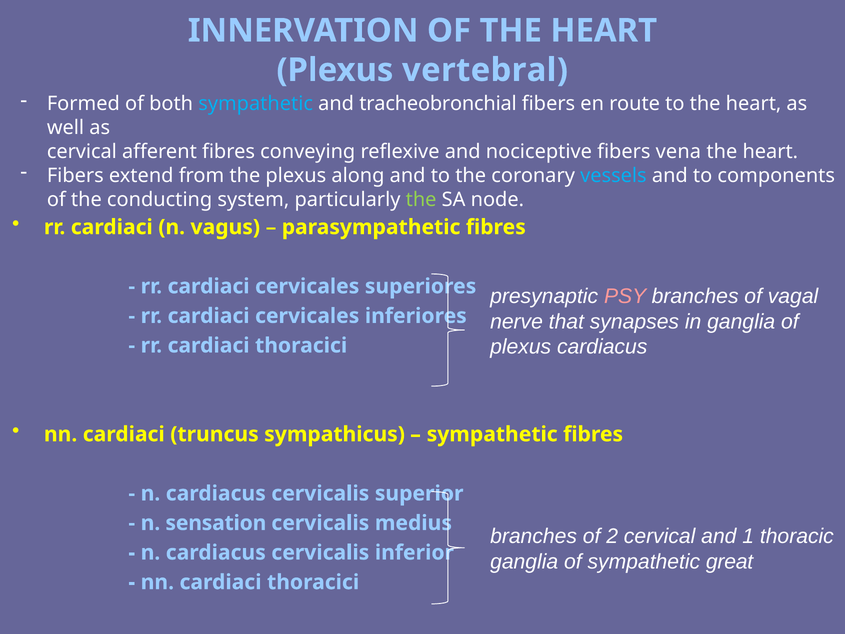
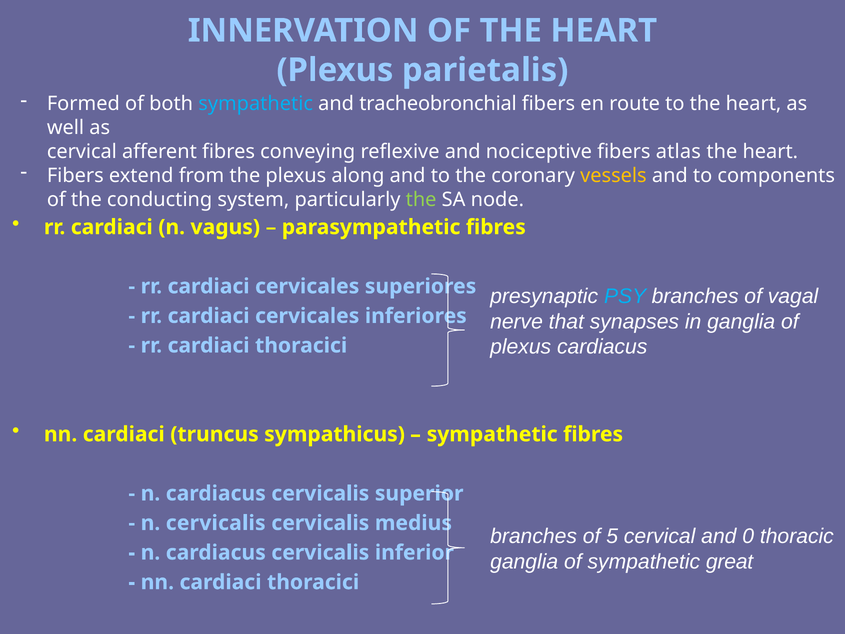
vertebral: vertebral -> parietalis
vena: vena -> atlas
vessels colour: light blue -> yellow
PSY colour: pink -> light blue
n sensation: sensation -> cervicalis
2: 2 -> 5
1: 1 -> 0
